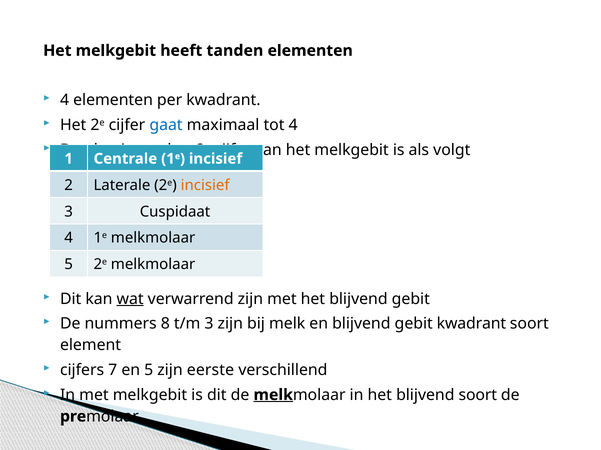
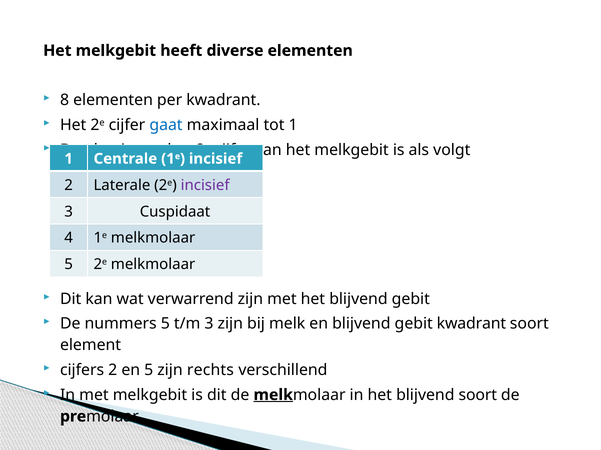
tanden: tanden -> diverse
4 at (65, 100): 4 -> 8
tot 4: 4 -> 1
incisief at (205, 185) colour: orange -> purple
wat underline: present -> none
nummers 8: 8 -> 5
cijfers 7: 7 -> 2
eerste: eerste -> rechts
